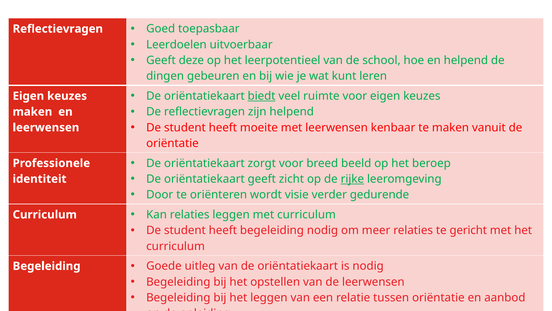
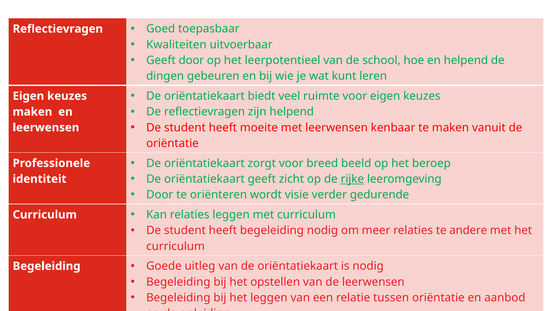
Leerdoelen: Leerdoelen -> Kwaliteiten
Geeft deze: deze -> door
biedt underline: present -> none
gericht: gericht -> andere
